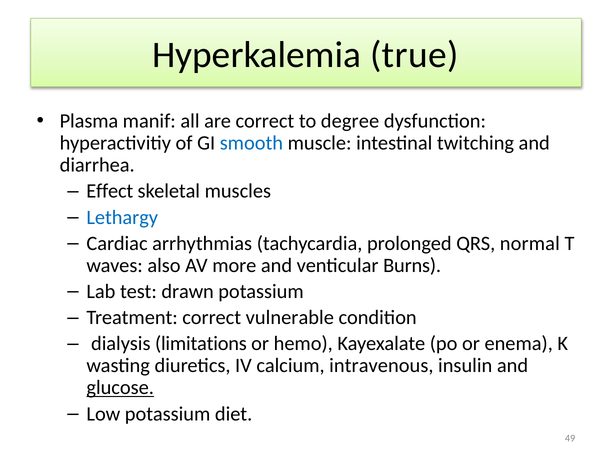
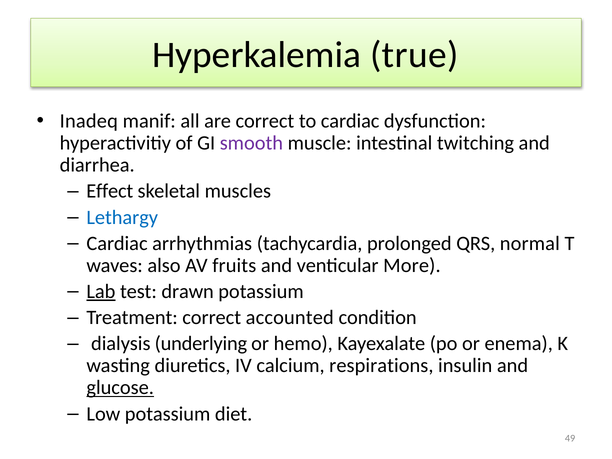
Plasma: Plasma -> Inadeq
to degree: degree -> cardiac
smooth colour: blue -> purple
more: more -> fruits
Burns: Burns -> More
Lab underline: none -> present
vulnerable: vulnerable -> accounted
limitations: limitations -> underlying
intravenous: intravenous -> respirations
